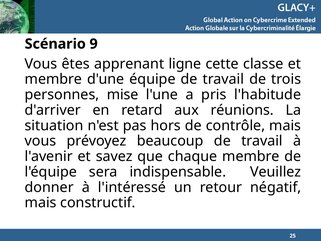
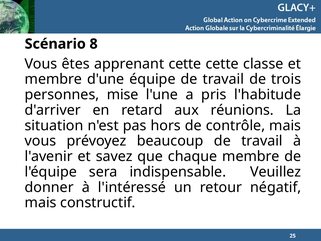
9: 9 -> 8
apprenant ligne: ligne -> cette
